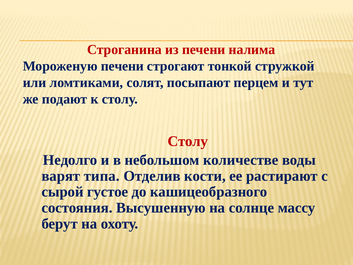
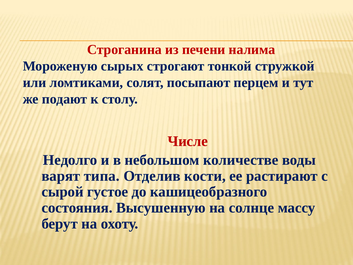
Мороженую печени: печени -> сырых
Столу at (188, 141): Столу -> Числе
